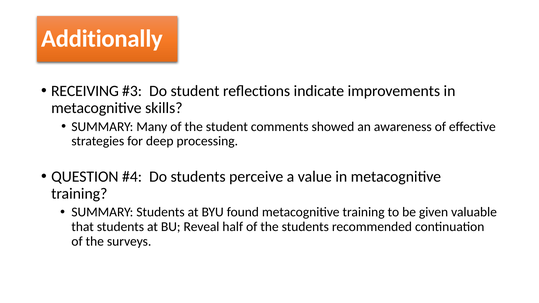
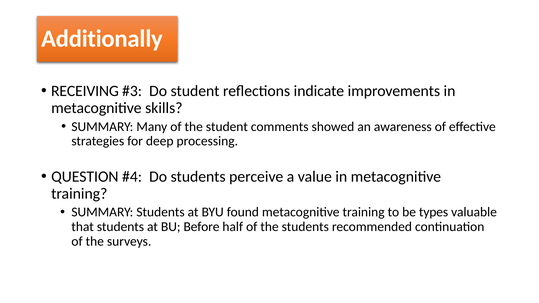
given: given -> types
Reveal: Reveal -> Before
